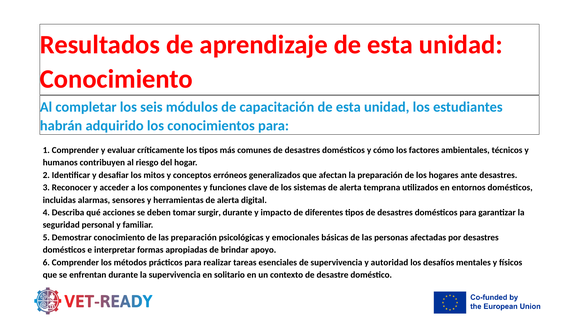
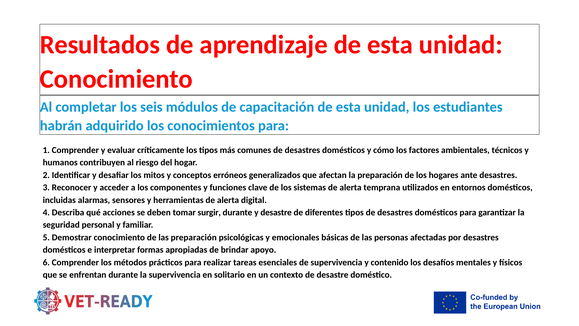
y impacto: impacto -> desastre
autoridad: autoridad -> contenido
